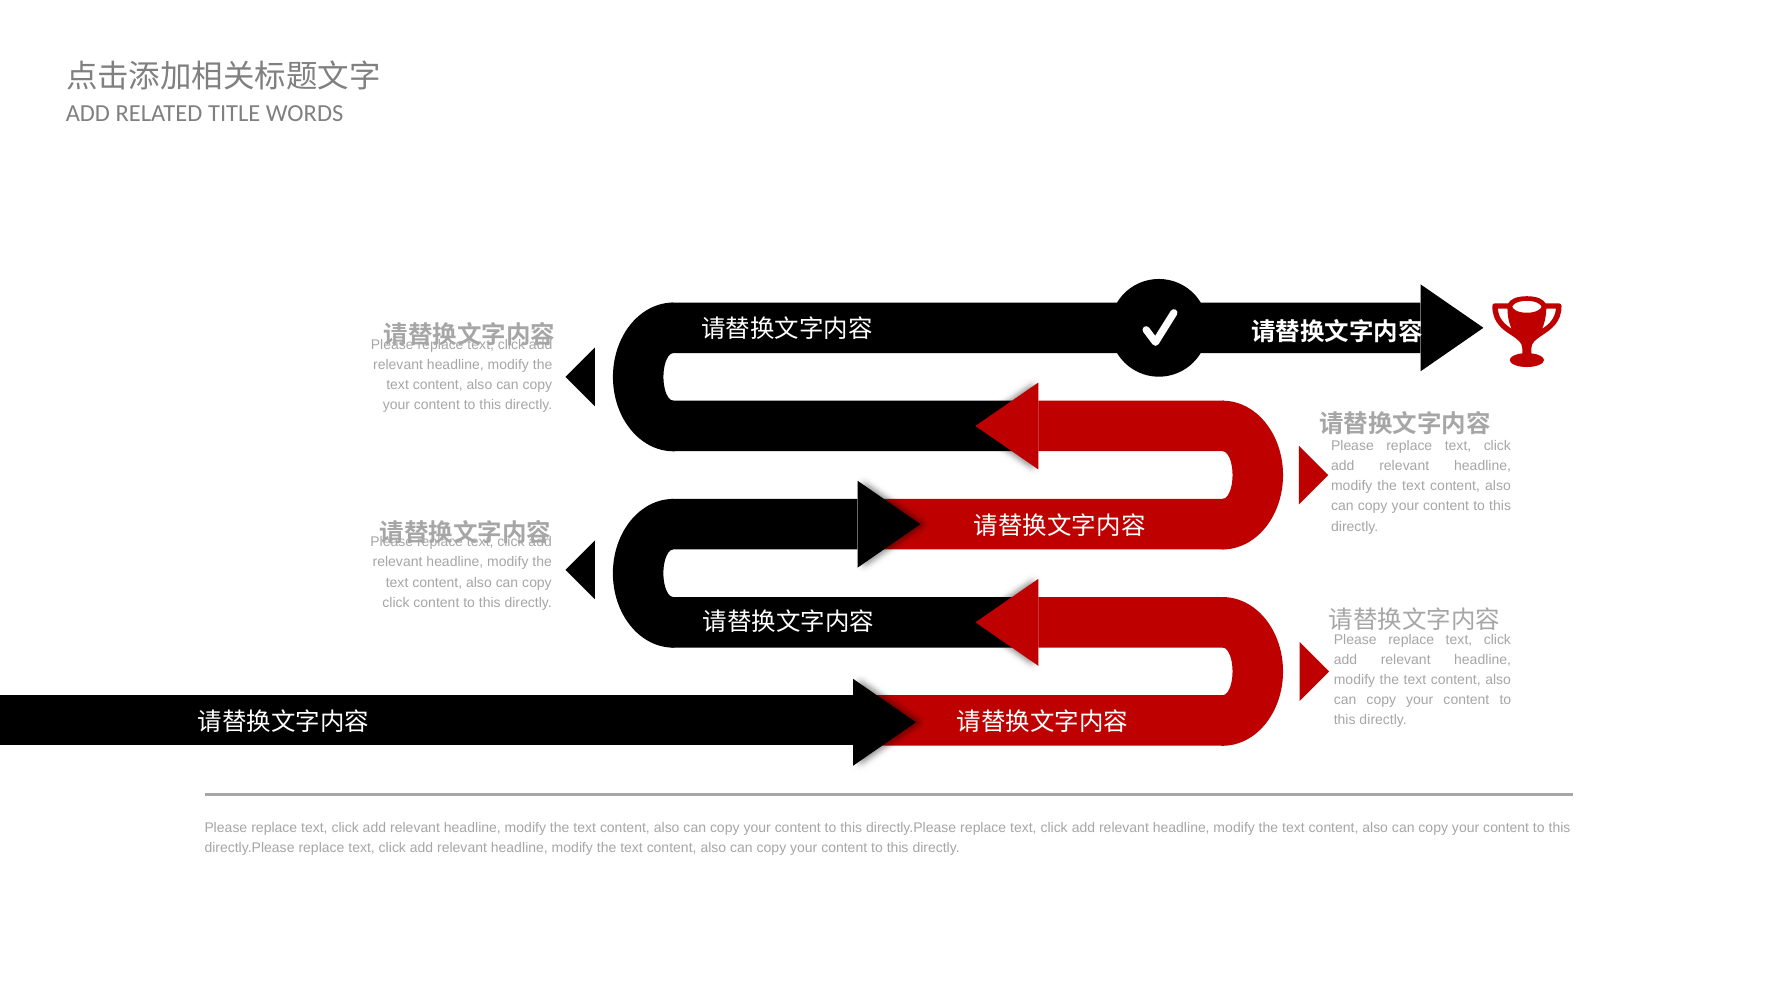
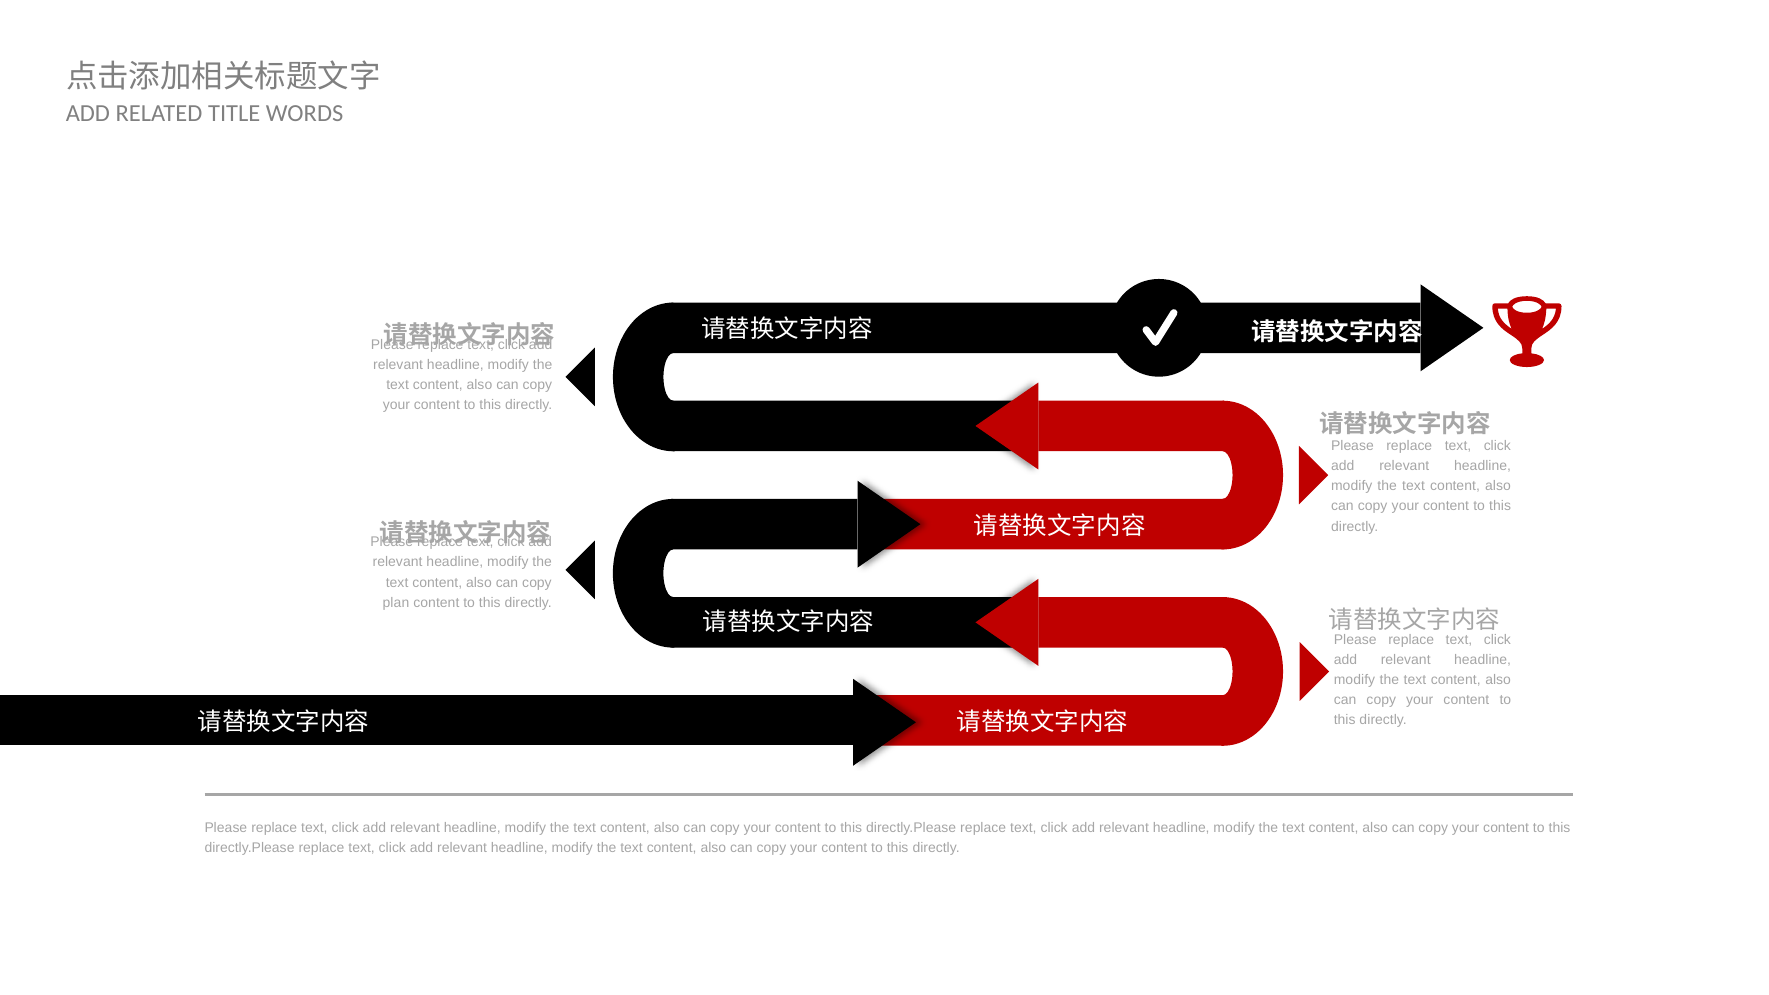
click at (396, 602): click -> plan
